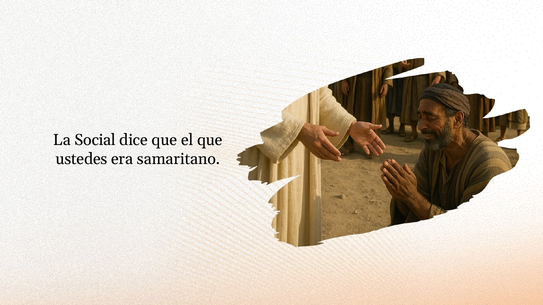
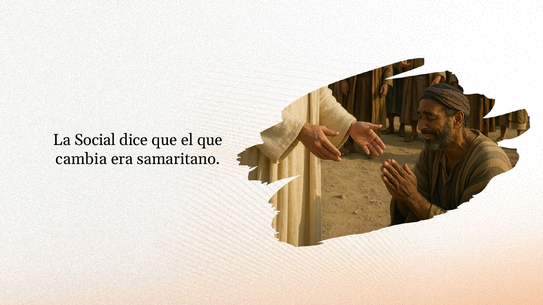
ustedes: ustedes -> cambia
